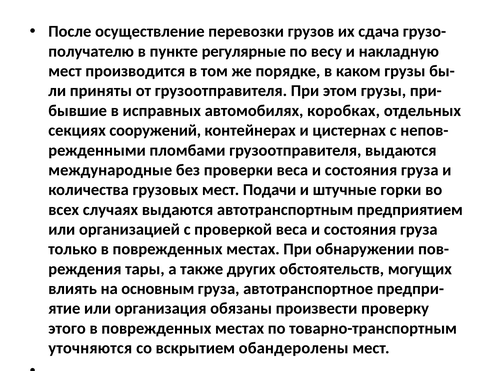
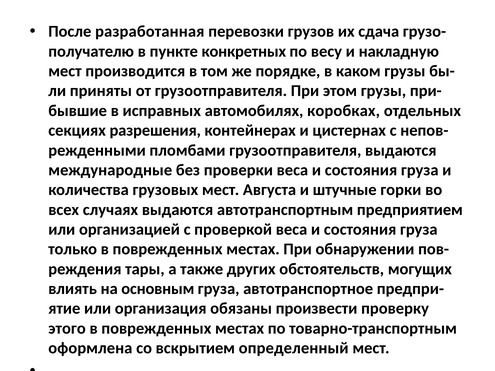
осуществление: осуществление -> разработанная
регулярные: регулярные -> конкретных
сооружений: сооружений -> разрешения
Подачи: Подачи -> Августа
уточняются: уточняются -> оформлена
обандеролены: обандеролены -> определенный
